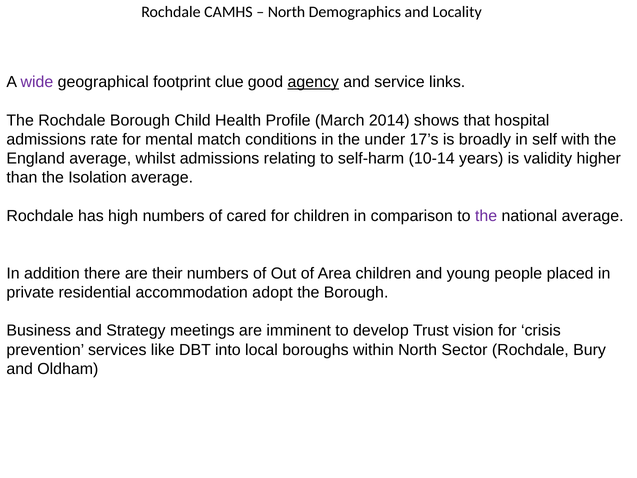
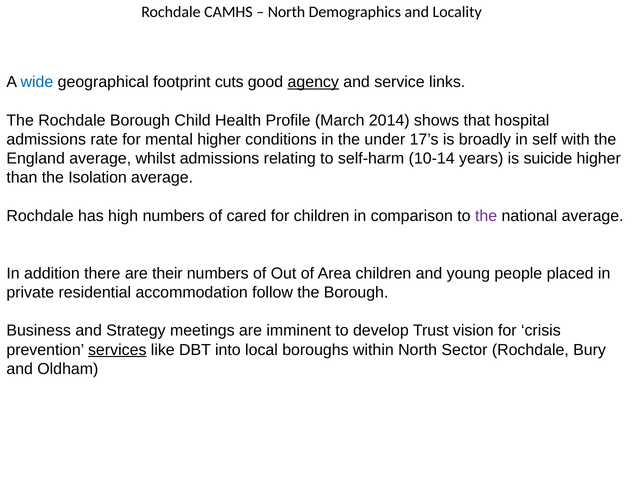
wide colour: purple -> blue
clue: clue -> cuts
mental match: match -> higher
validity: validity -> suicide
adopt: adopt -> follow
services underline: none -> present
